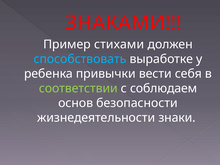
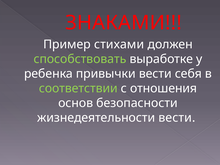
способствовать colour: light blue -> light green
соблюдаем: соблюдаем -> отношения
жизнедеятельности знаки: знаки -> вести
